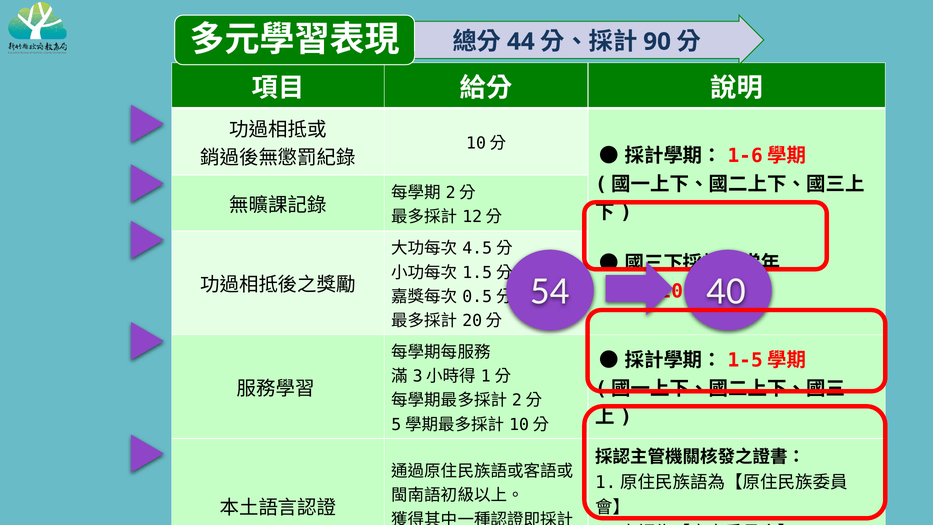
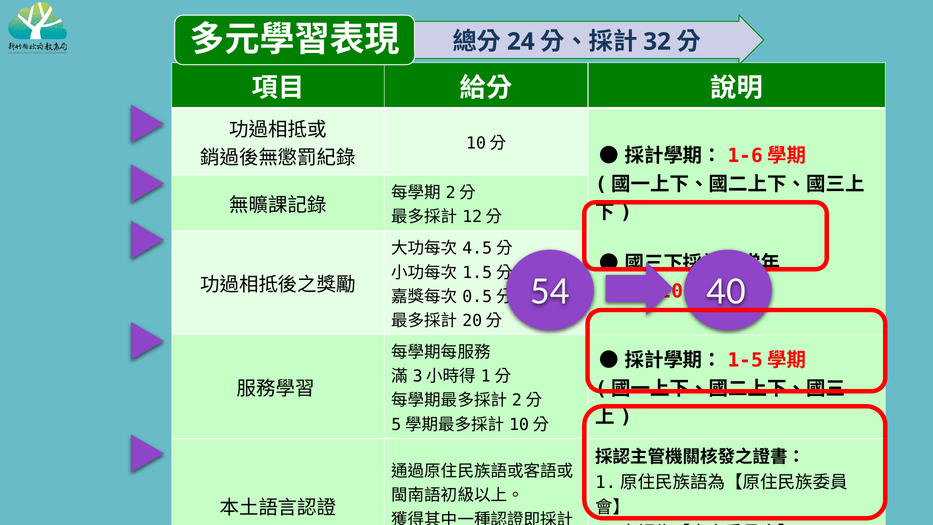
44: 44 -> 24
90: 90 -> 32
